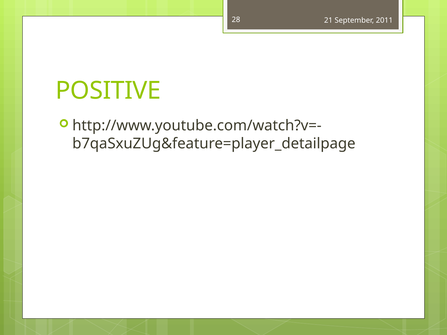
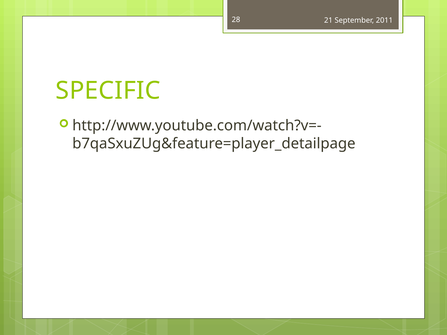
POSITIVE: POSITIVE -> SPECIFIC
